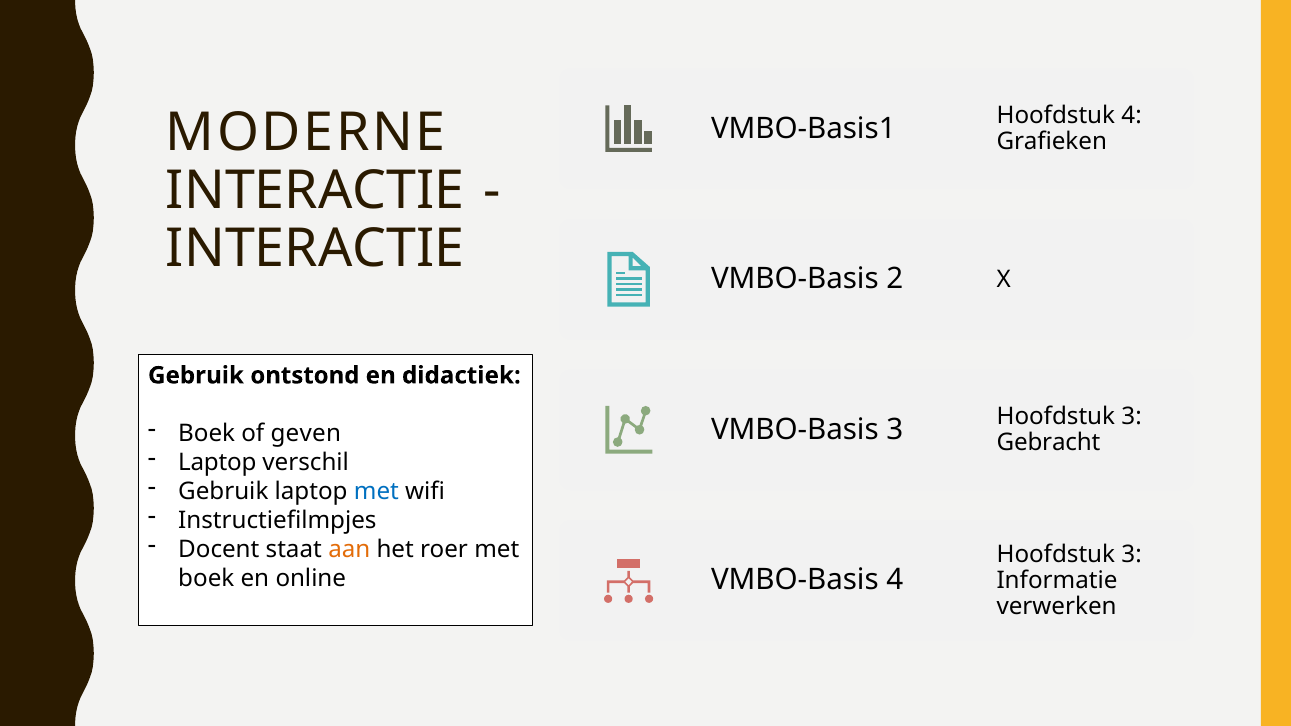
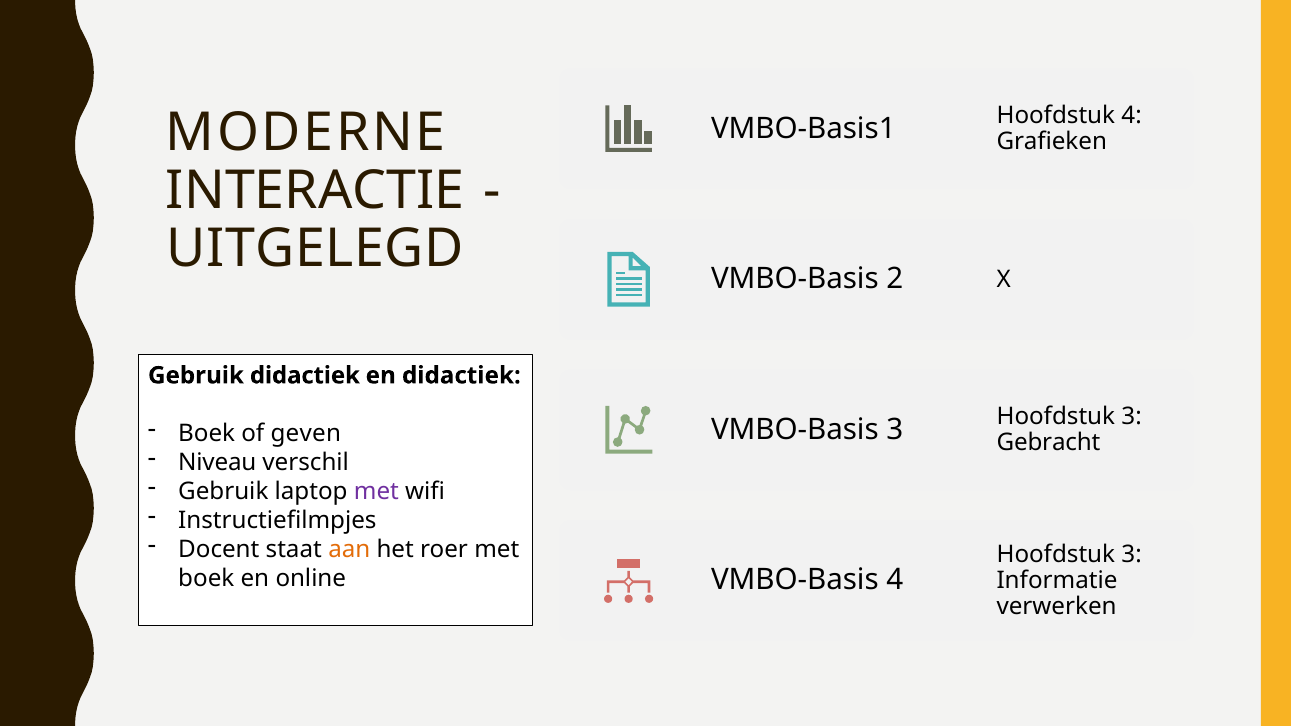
INTERACTIE at (315, 249): INTERACTIE -> UITGELEGD
Gebruik ontstond: ontstond -> didactiek
Laptop at (217, 463): Laptop -> Niveau
met at (376, 492) colour: blue -> purple
